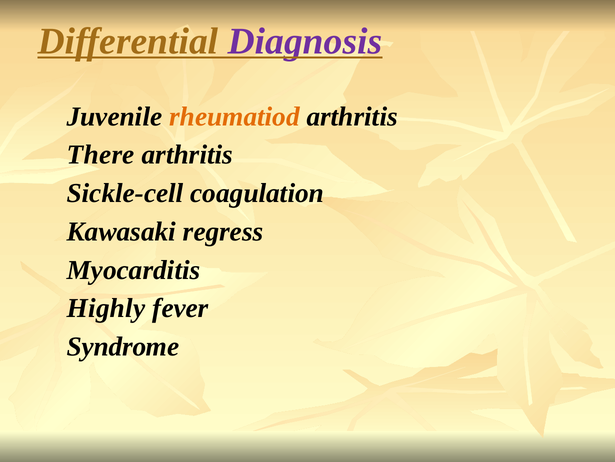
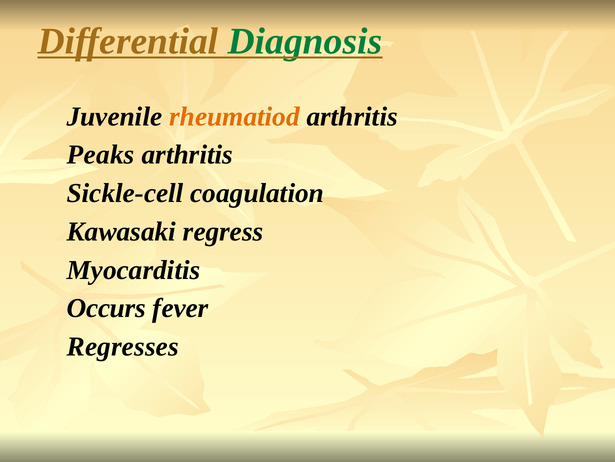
Diagnosis colour: purple -> green
There: There -> Peaks
Highly: Highly -> Occurs
Syndrome: Syndrome -> Regresses
